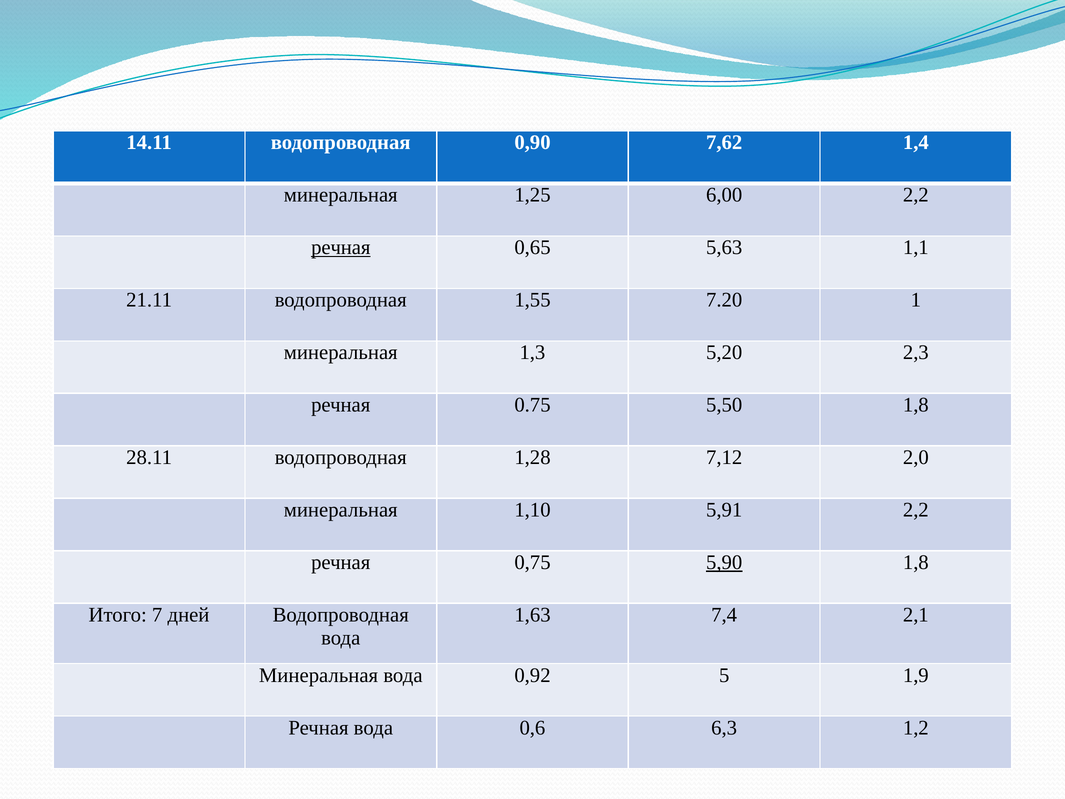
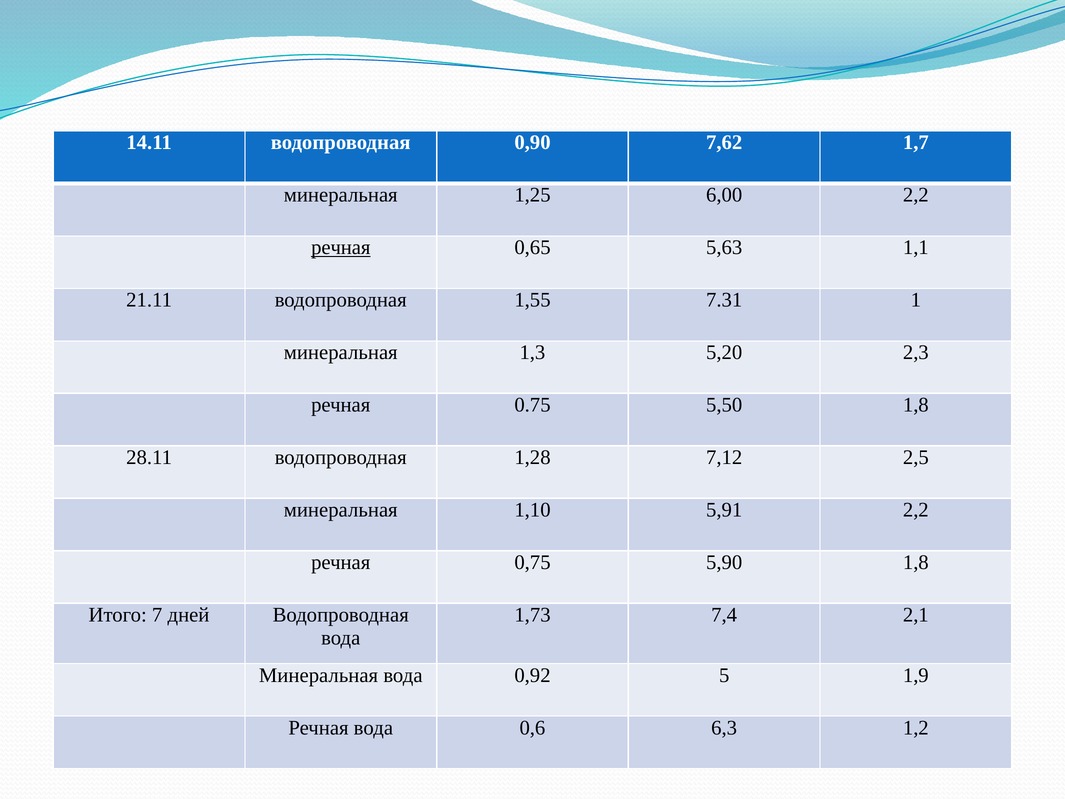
1,4: 1,4 -> 1,7
7.20: 7.20 -> 7.31
2,0: 2,0 -> 2,5
5,90 underline: present -> none
1,63: 1,63 -> 1,73
